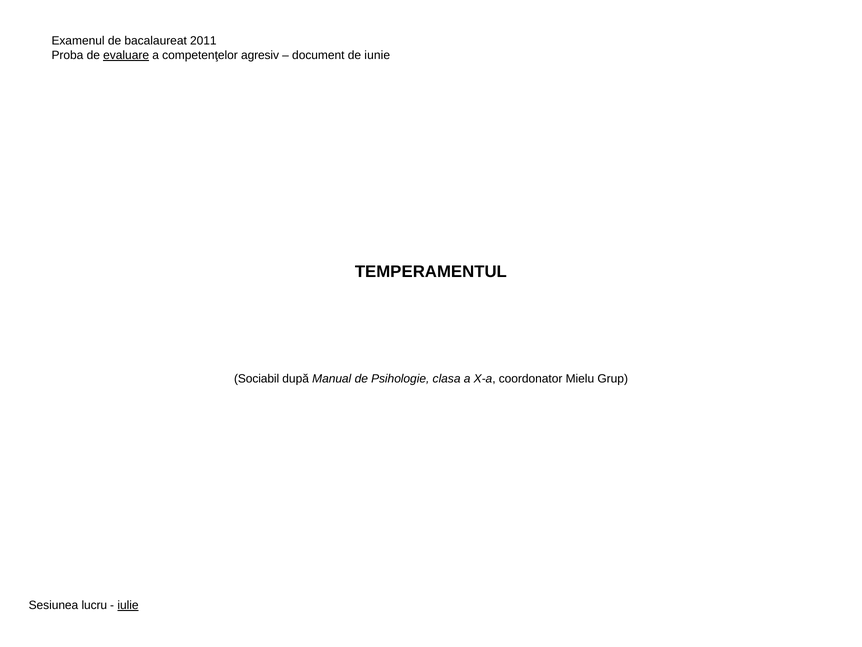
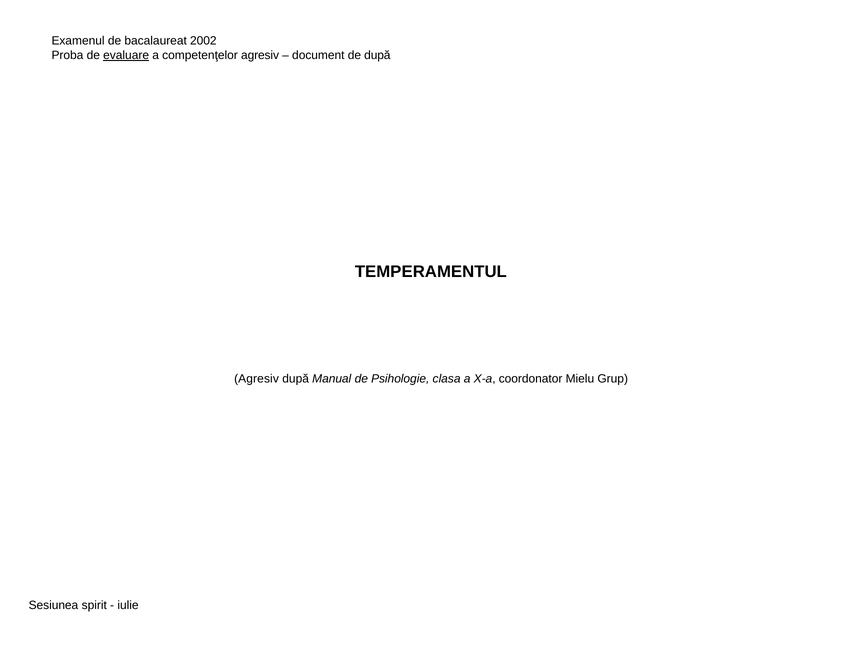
2011: 2011 -> 2002
de iunie: iunie -> după
Sociabil at (257, 379): Sociabil -> Agresiv
lucru: lucru -> spirit
iulie underline: present -> none
